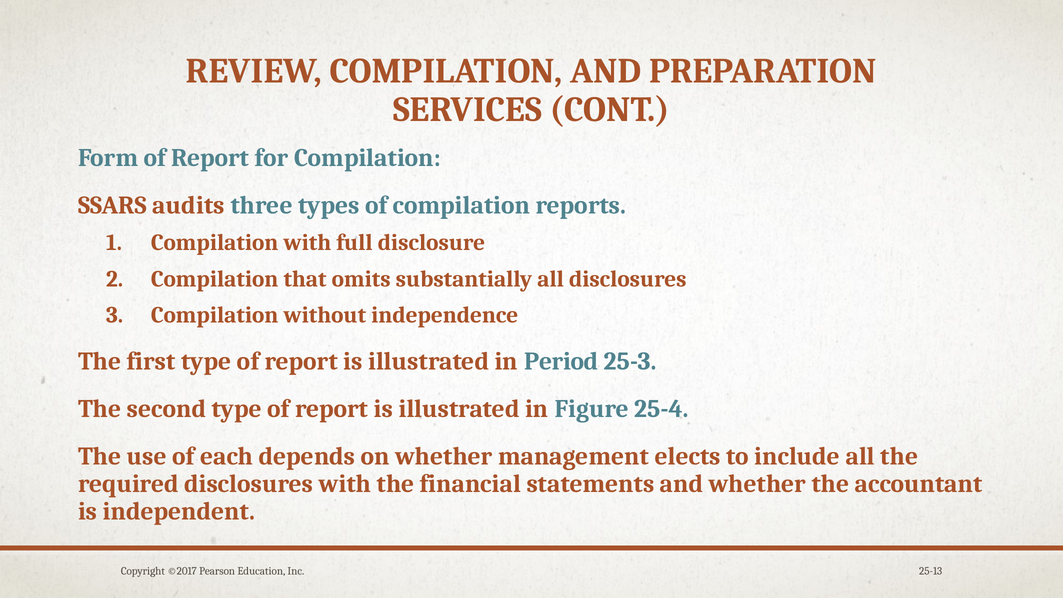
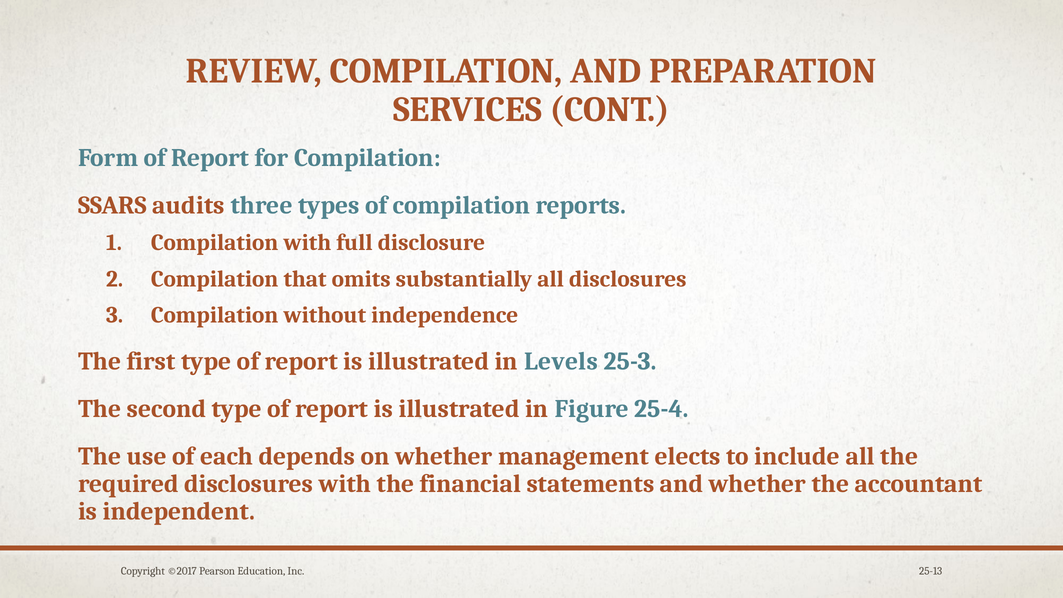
Period: Period -> Levels
